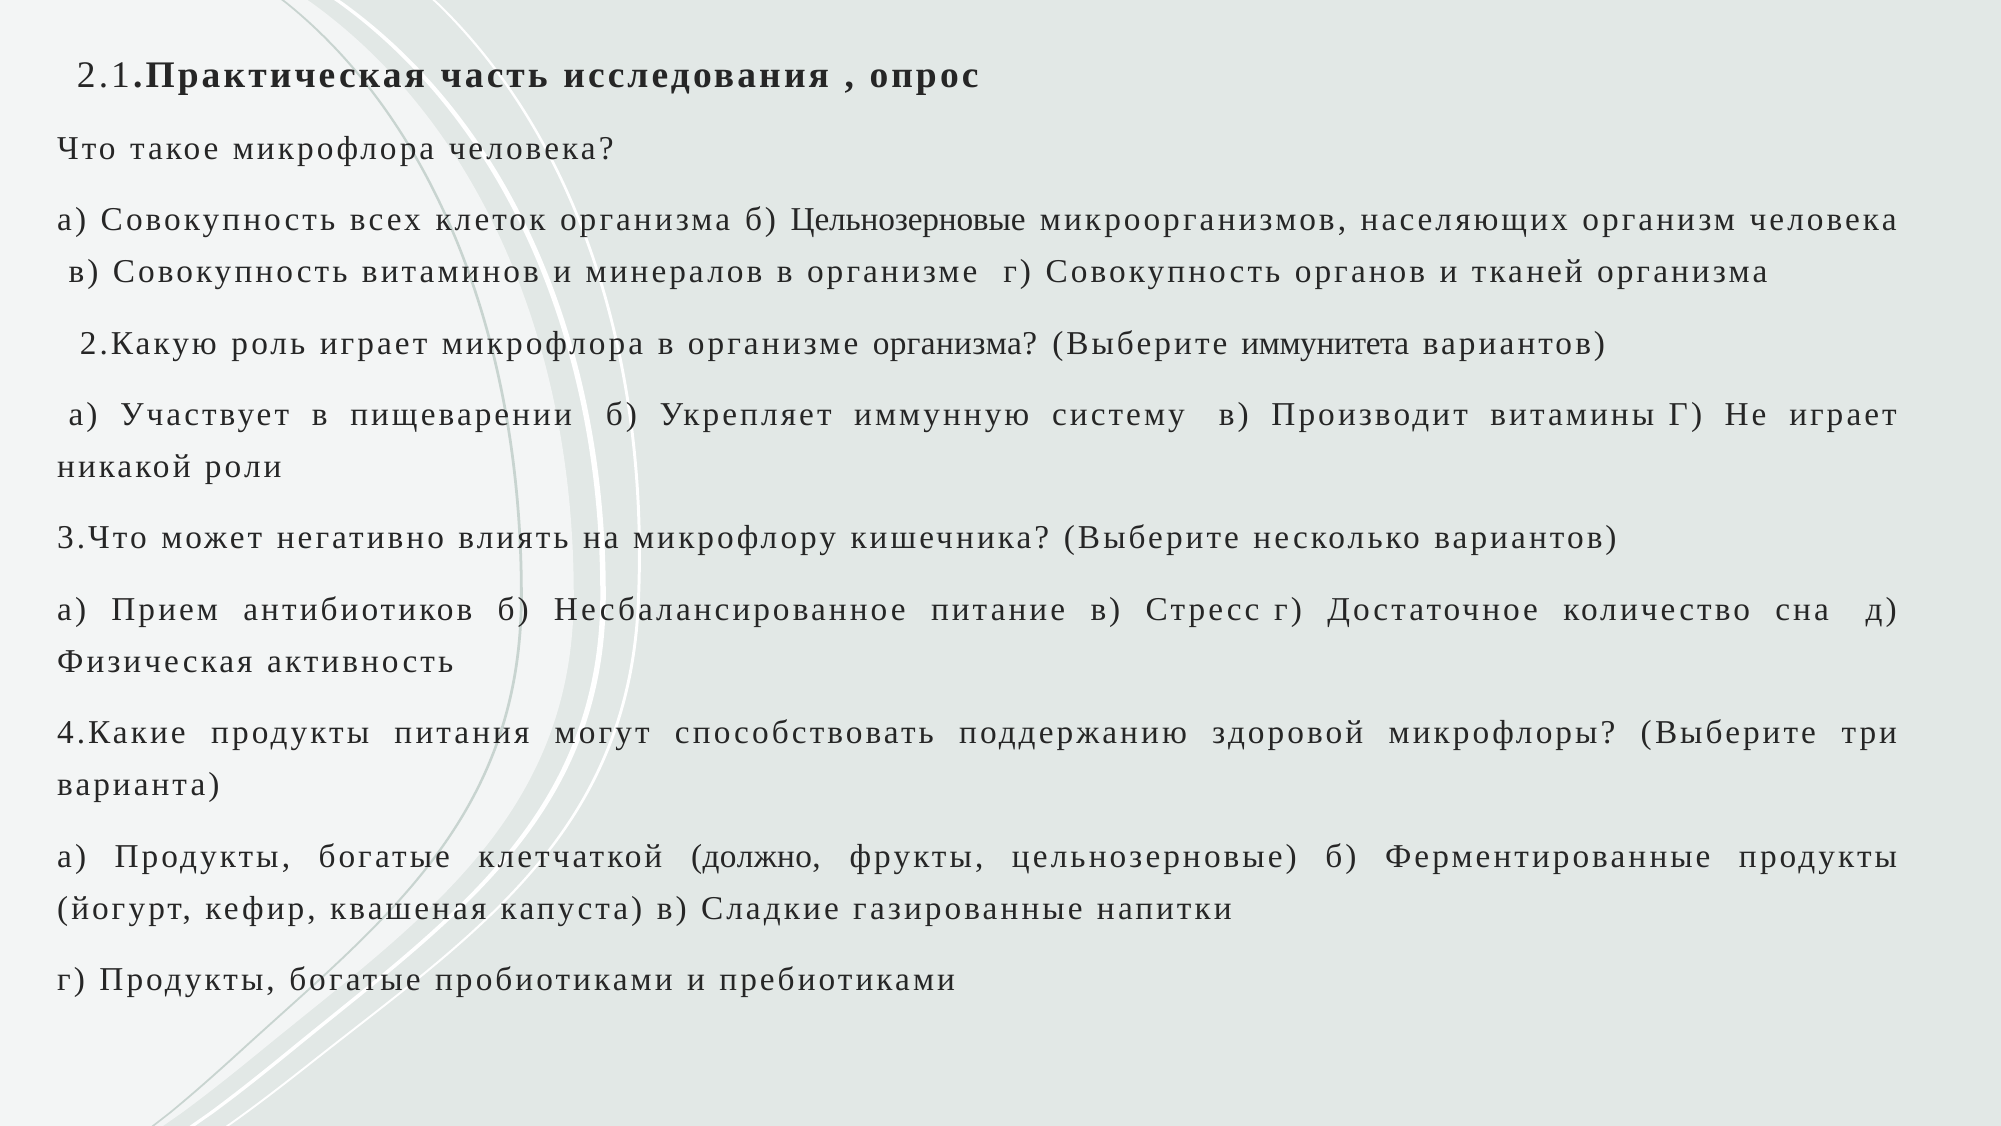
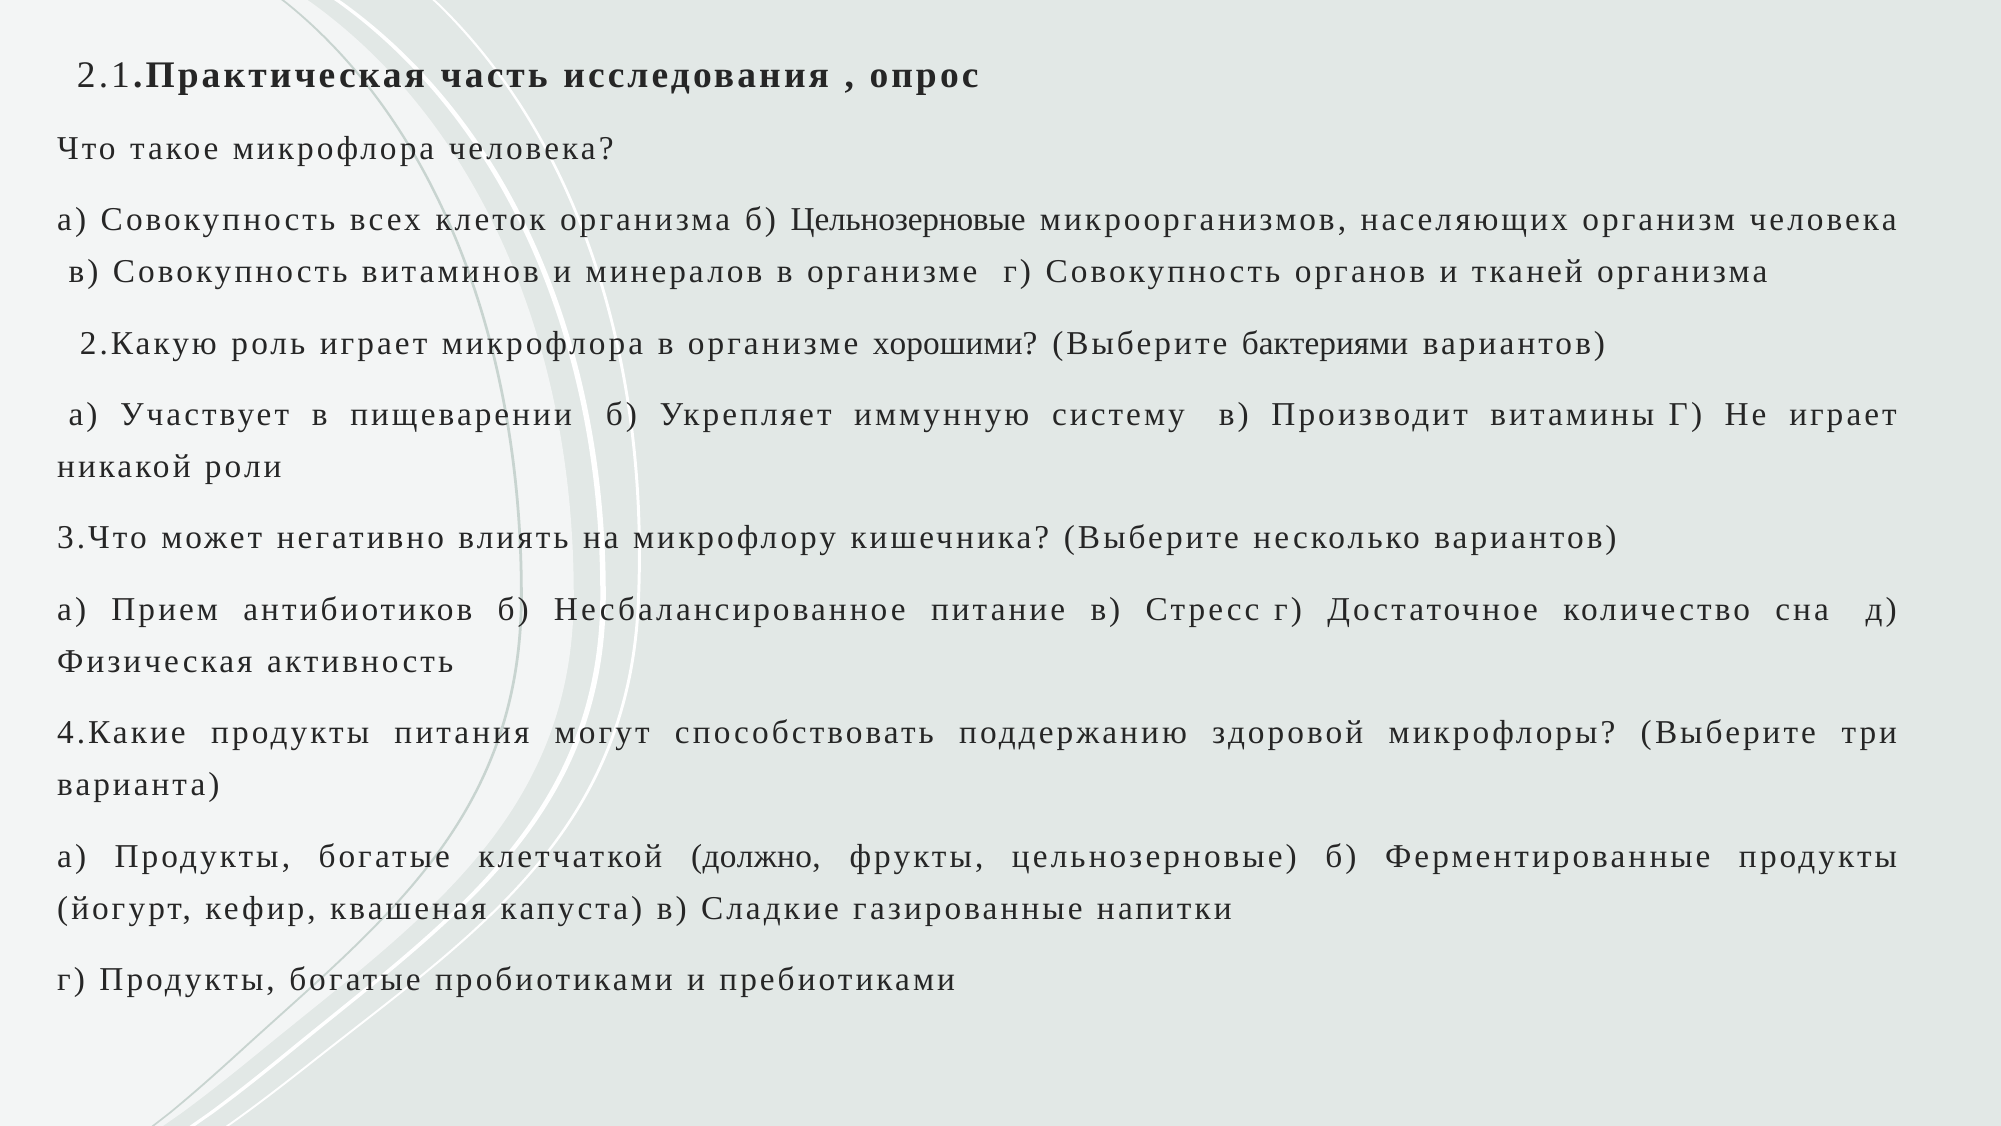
организме организма: организма -> хорошими
иммунитета: иммунитета -> бактериями
